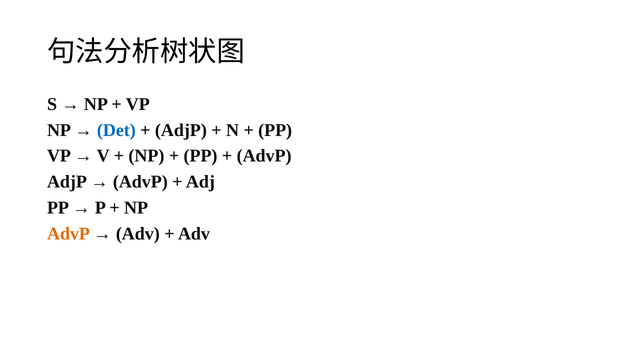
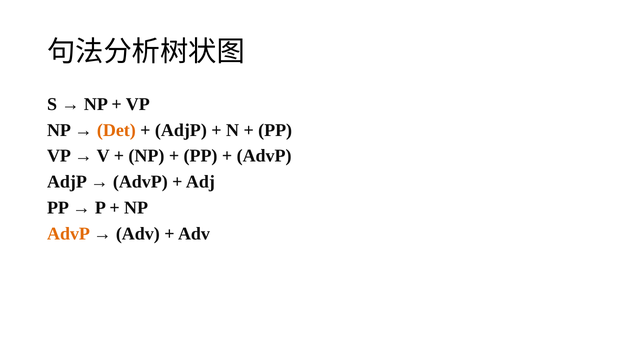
Det colour: blue -> orange
